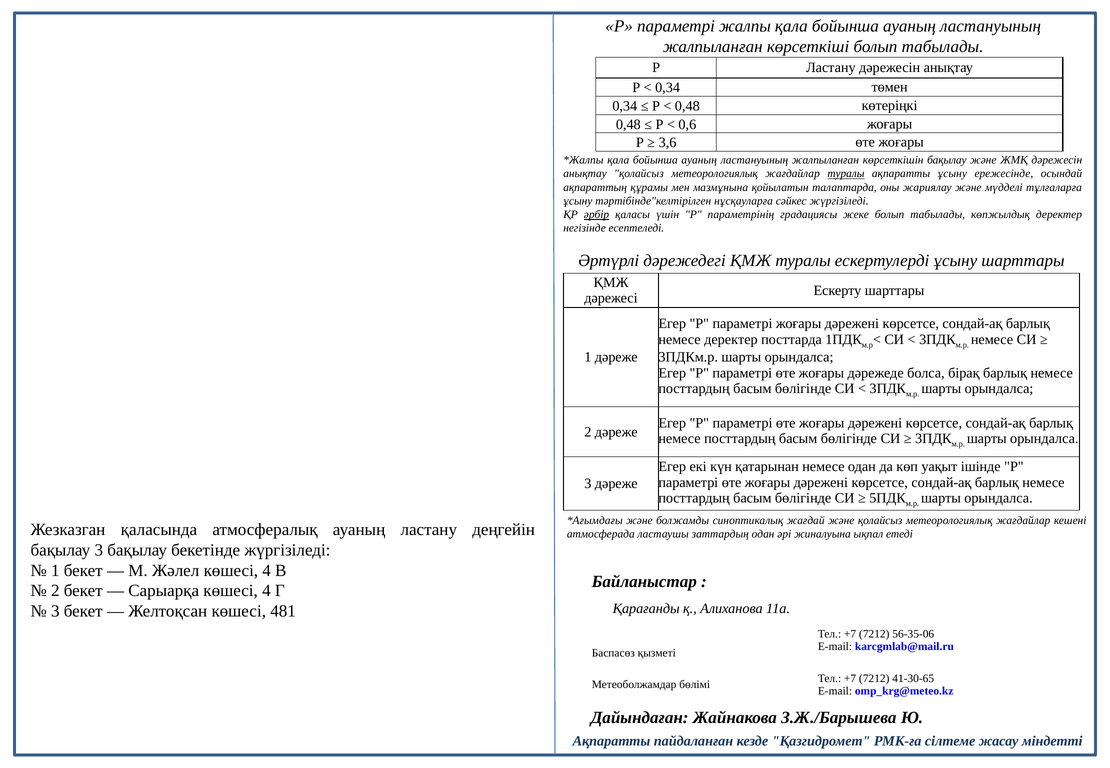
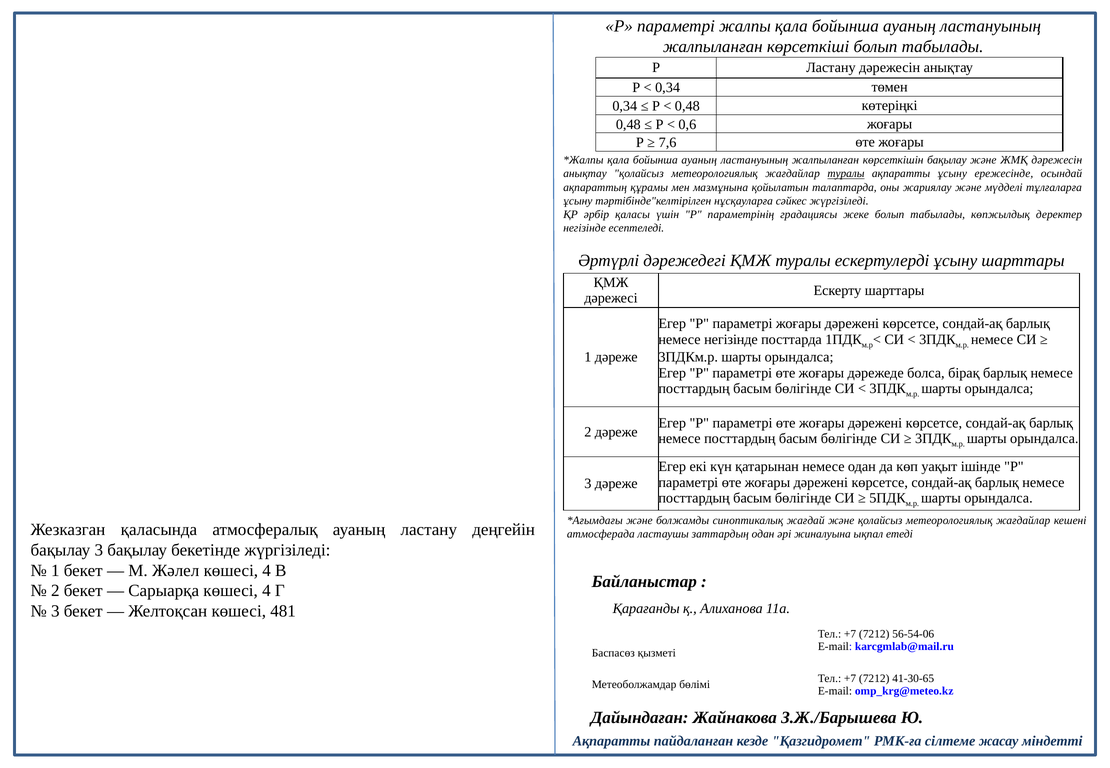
3,6: 3,6 -> 7,6
әрбір underline: present -> none
немесе деректер: деректер -> негізінде
56-35-06: 56-35-06 -> 56-54-06
